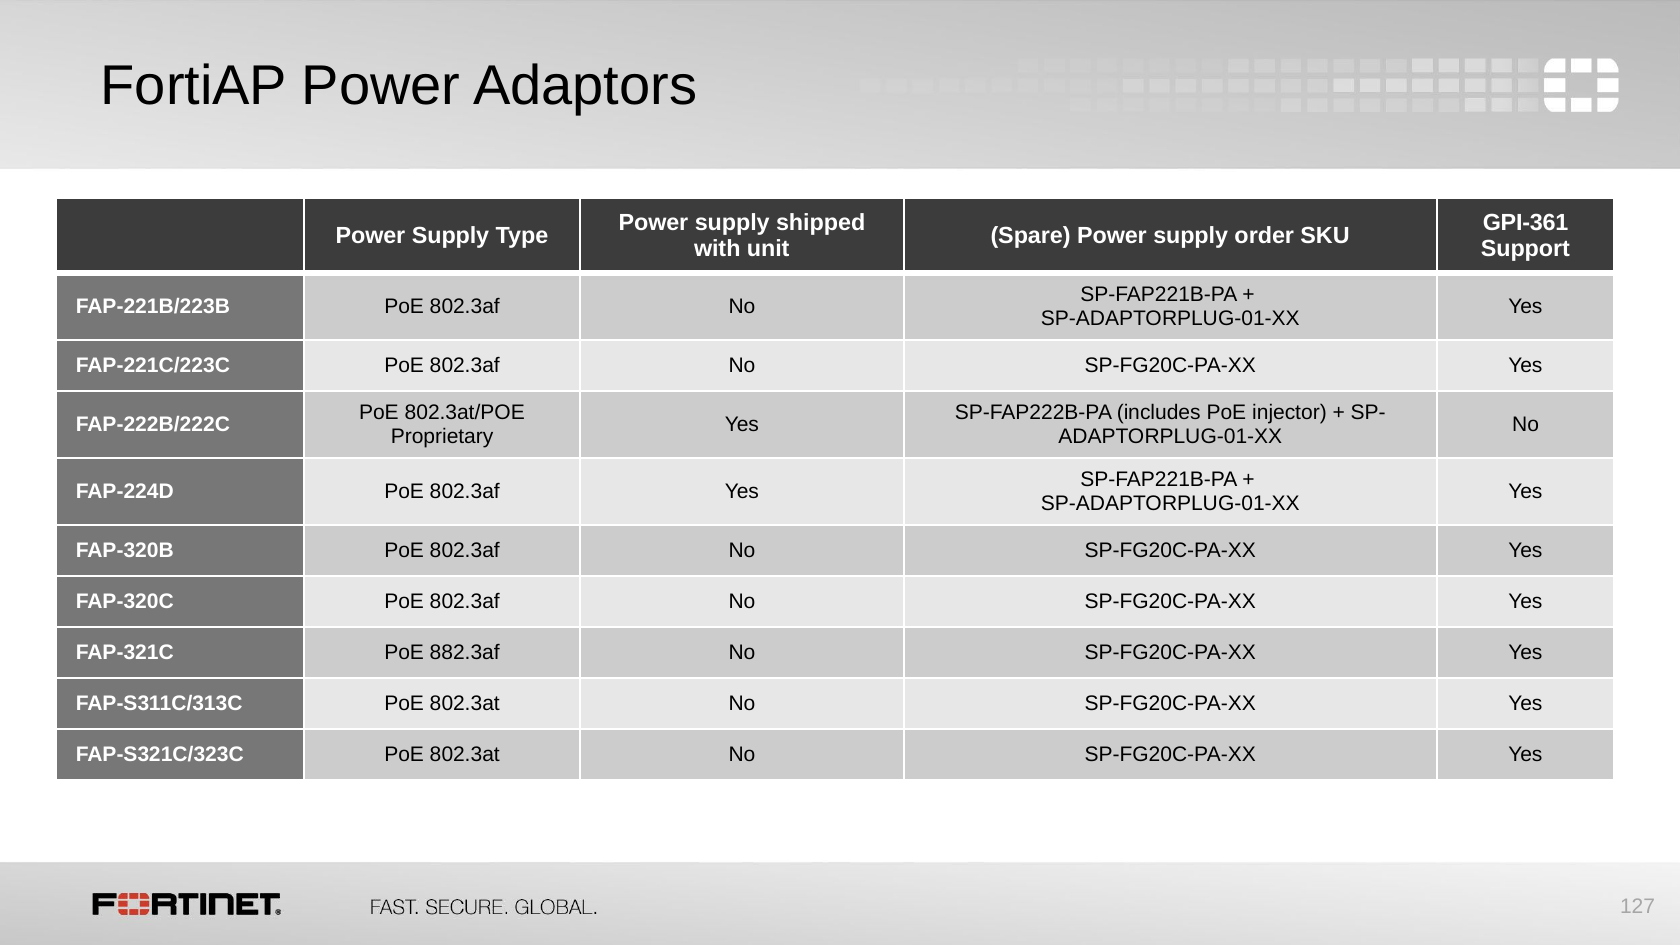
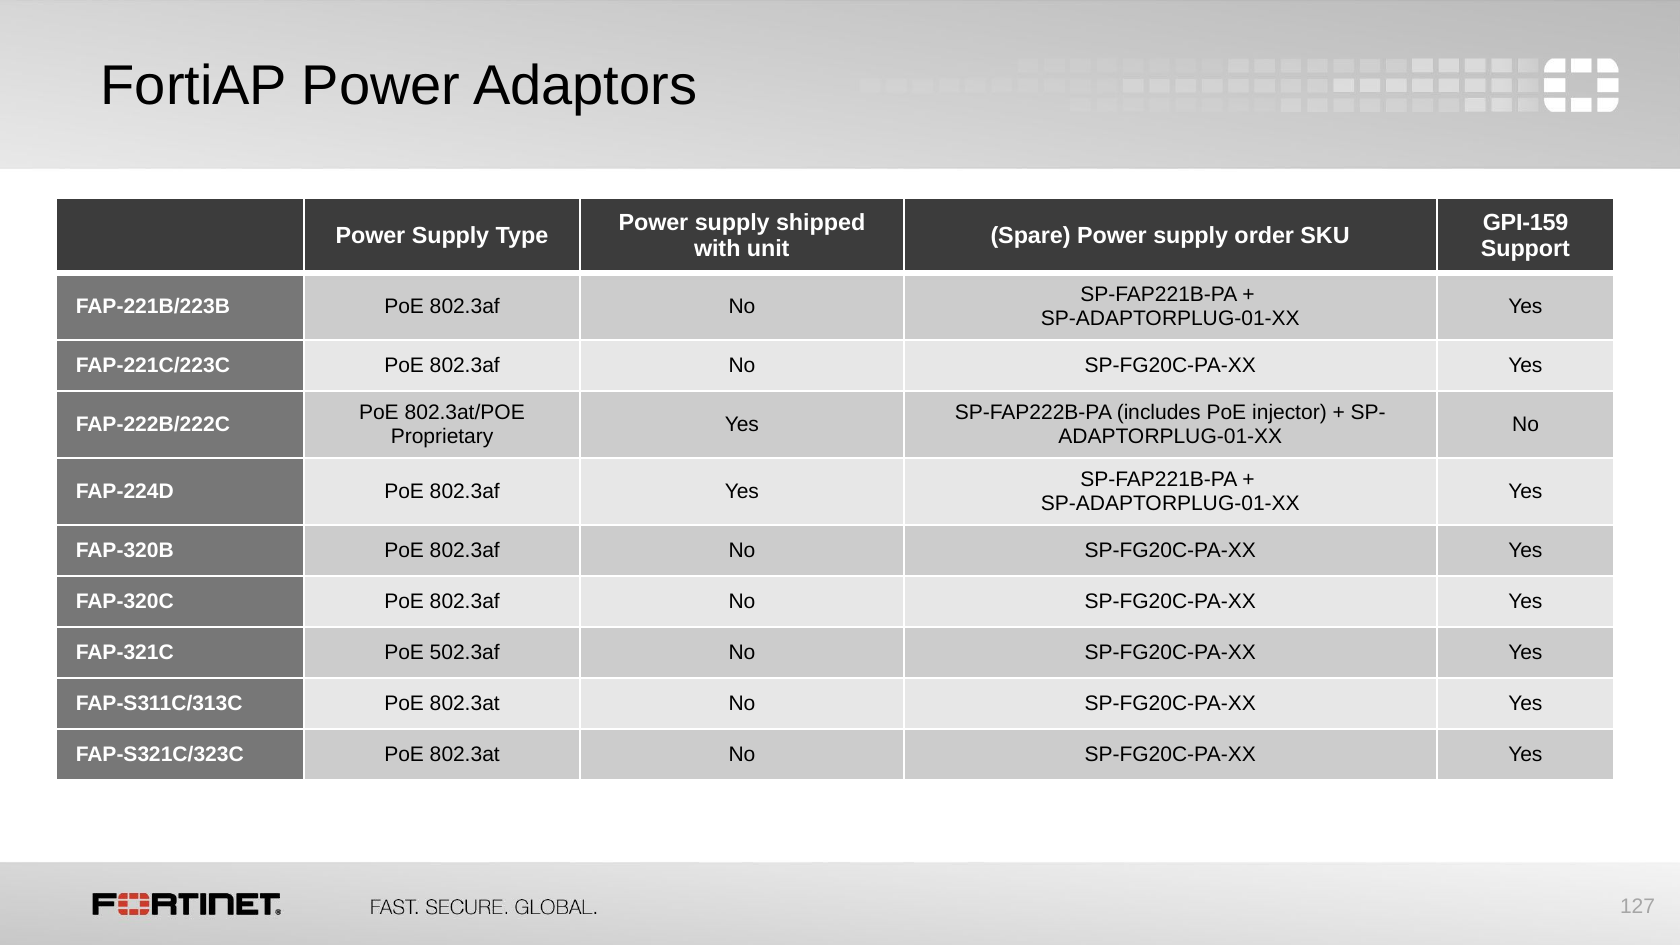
GPI-361: GPI-361 -> GPI-159
882.3af: 882.3af -> 502.3af
